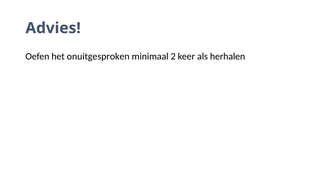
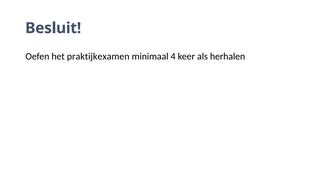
Advies: Advies -> Besluit
onuitgesproken: onuitgesproken -> praktijkexamen
2: 2 -> 4
